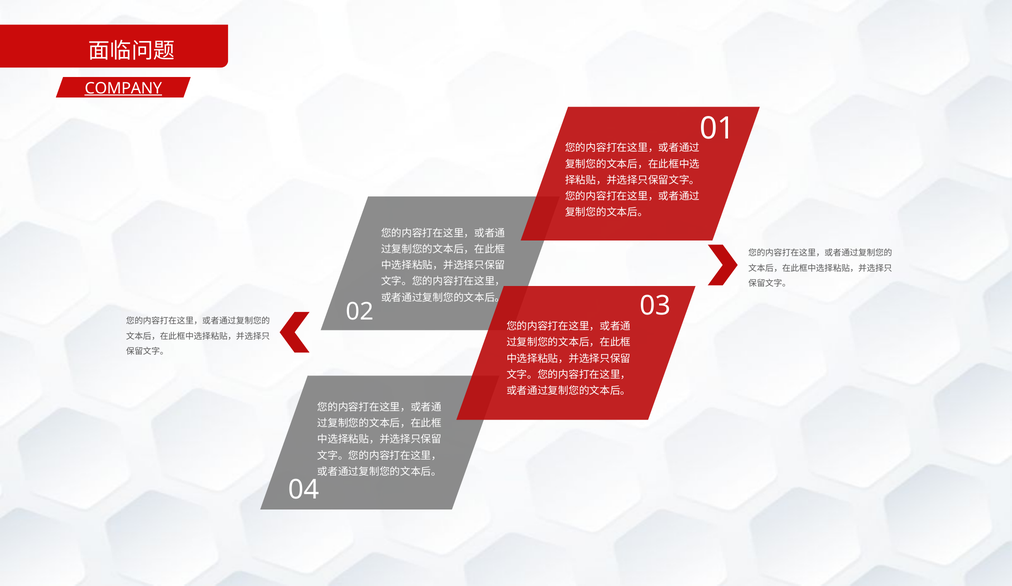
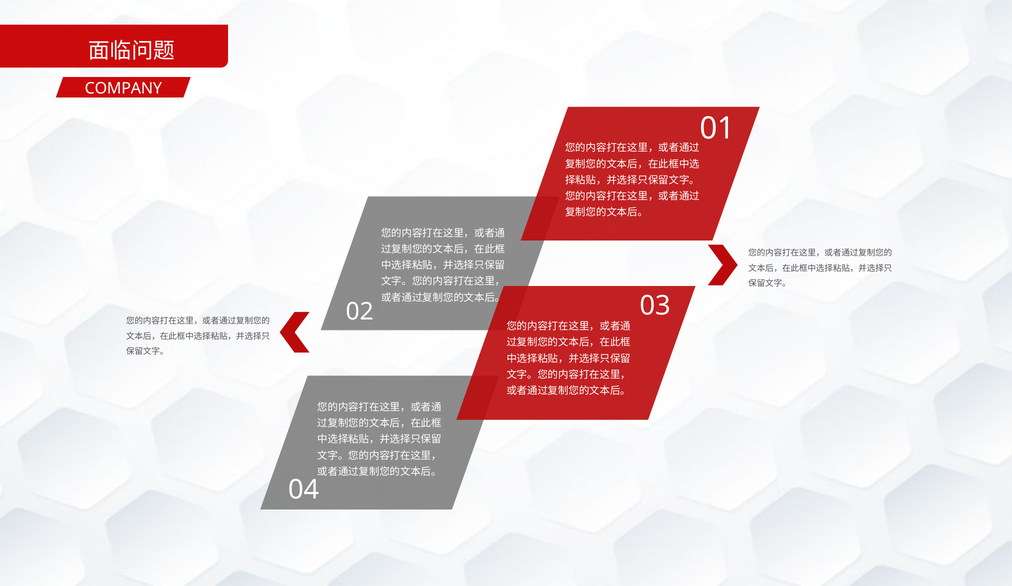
COMPANY underline: present -> none
